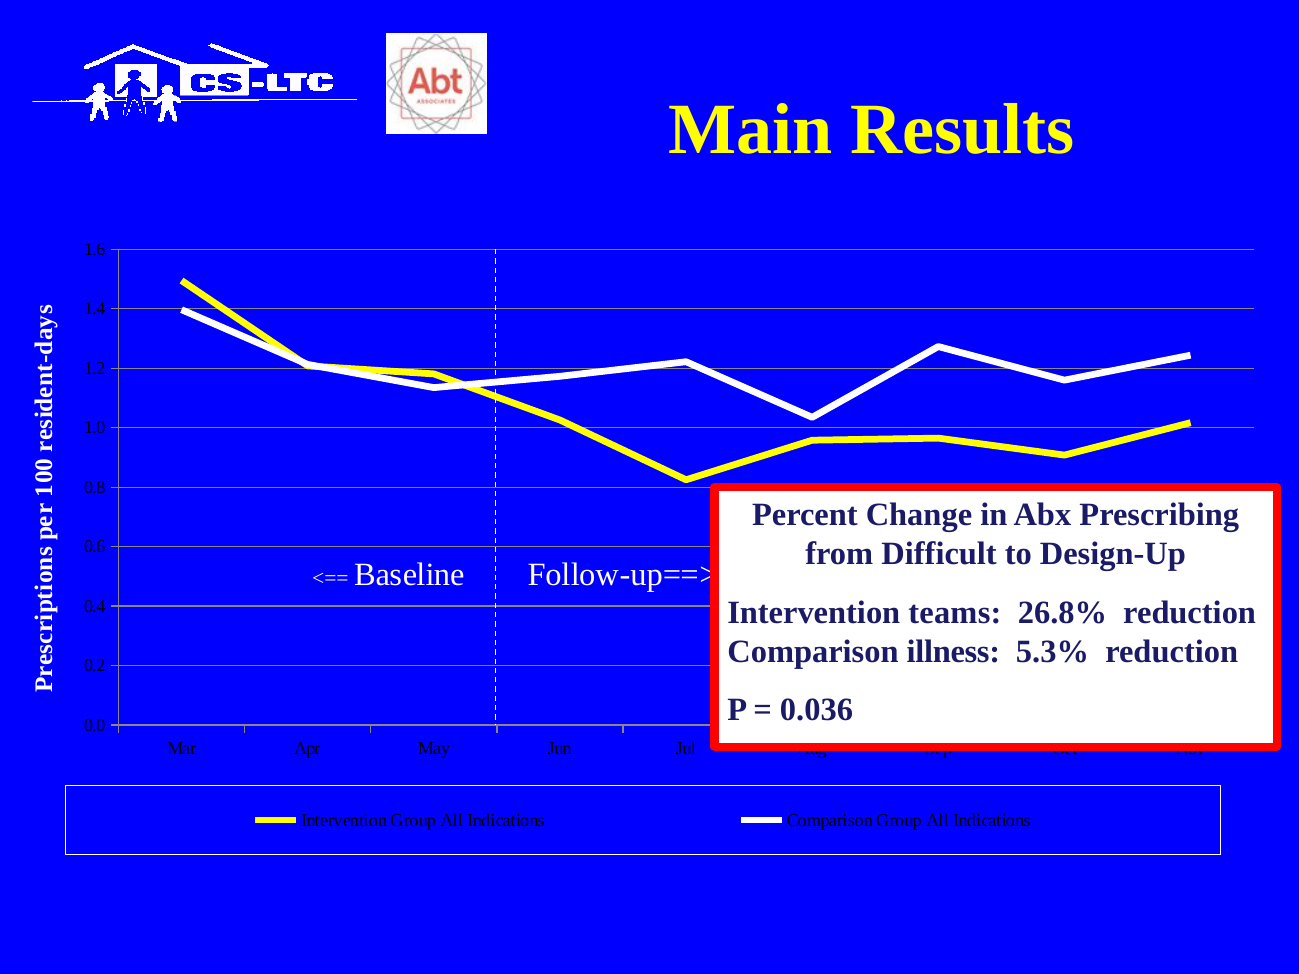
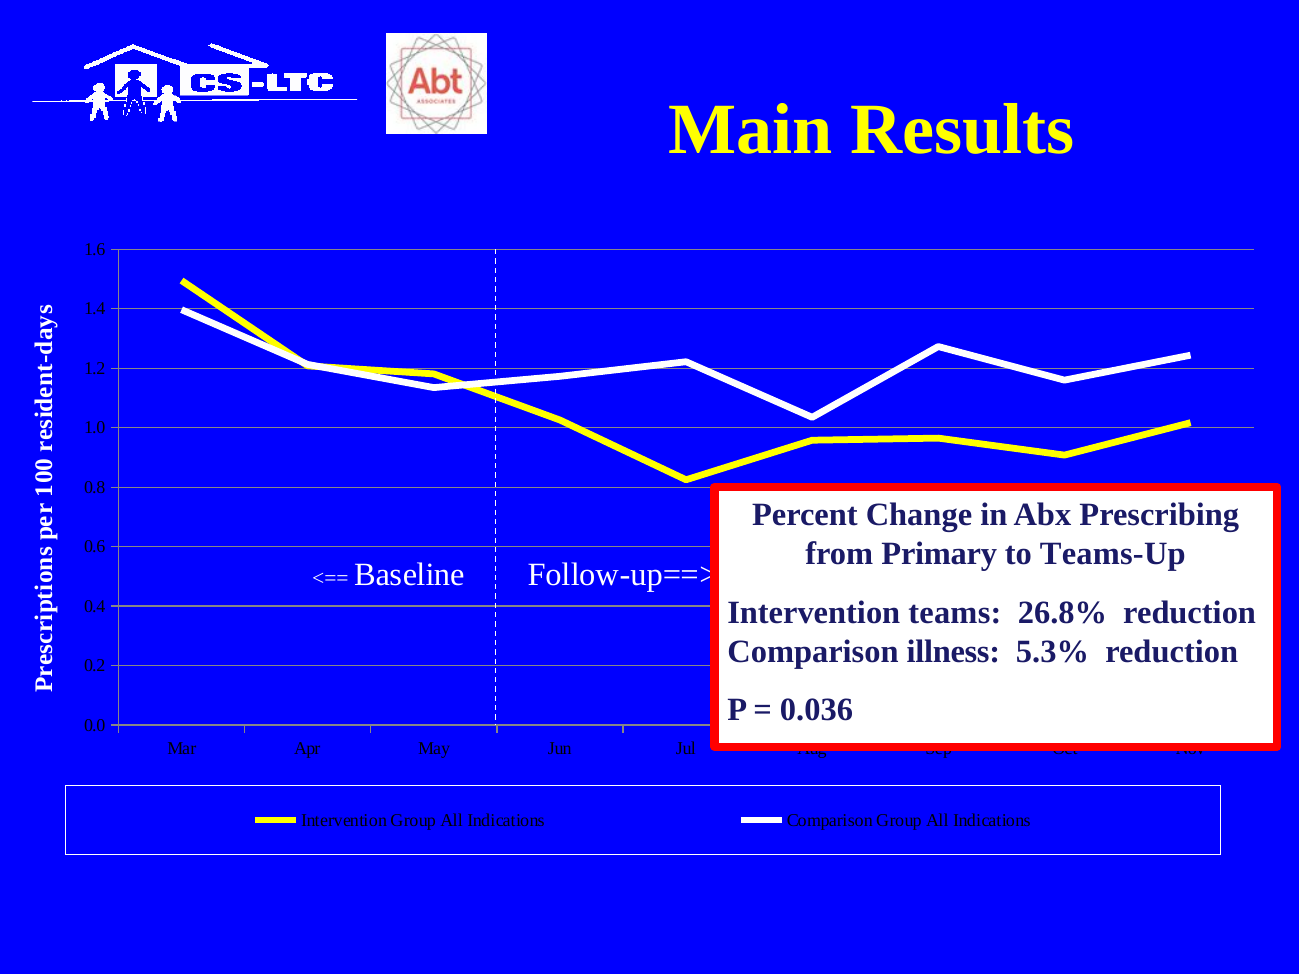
Difficult: Difficult -> Primary
Design-Up: Design-Up -> Teams-Up
